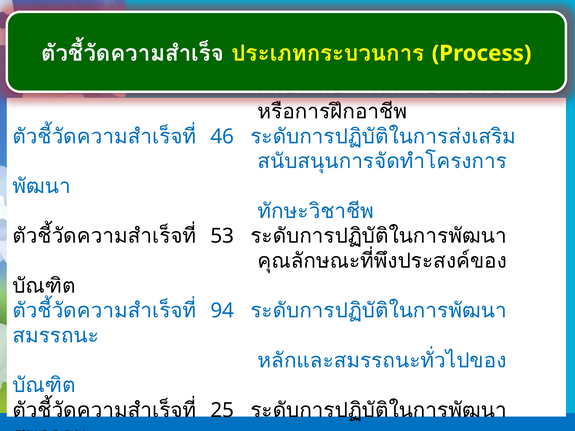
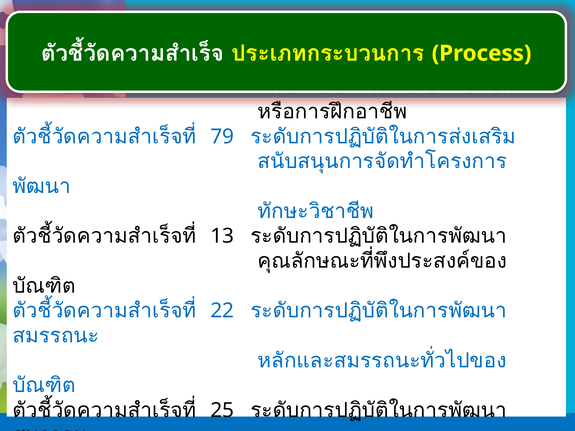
46: 46 -> 79
53: 53 -> 13
94: 94 -> 22
